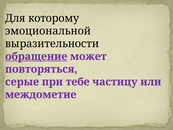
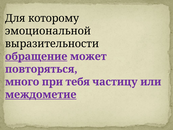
серые: серые -> много
тебе: тебе -> тебя
междометие underline: none -> present
